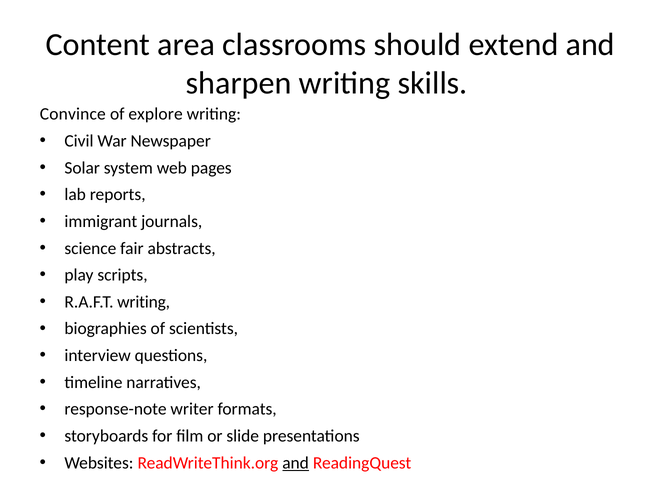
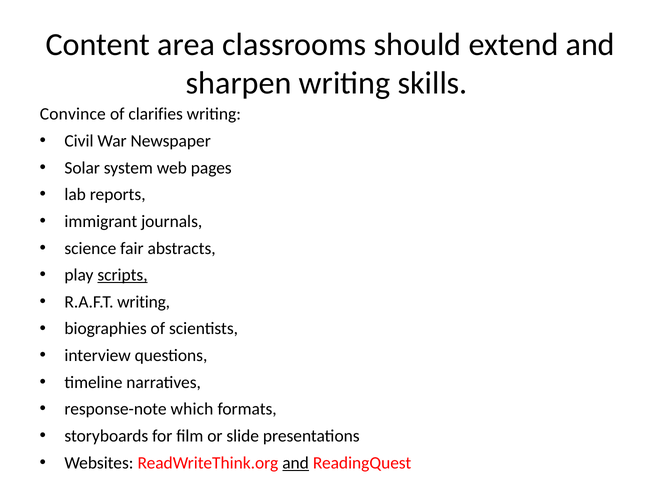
explore: explore -> clarifies
scripts underline: none -> present
writer: writer -> which
